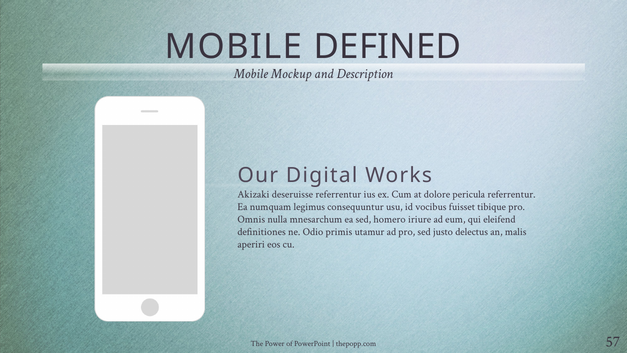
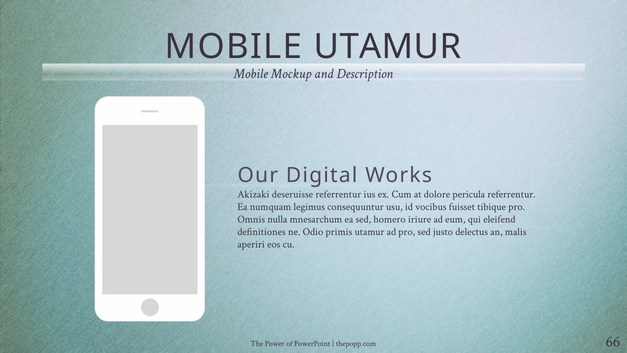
MOBILE DEFINED: DEFINED -> UTAMUR
57: 57 -> 66
